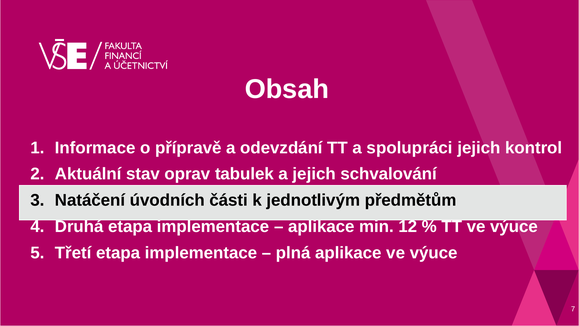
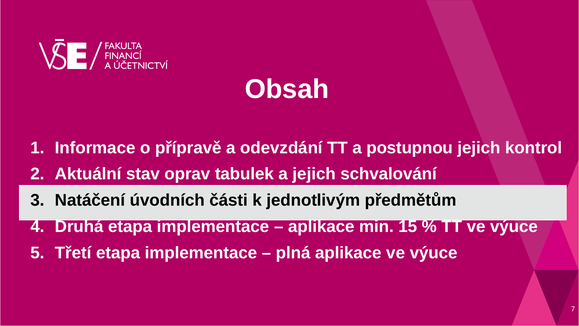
spolupráci: spolupráci -> postupnou
12: 12 -> 15
